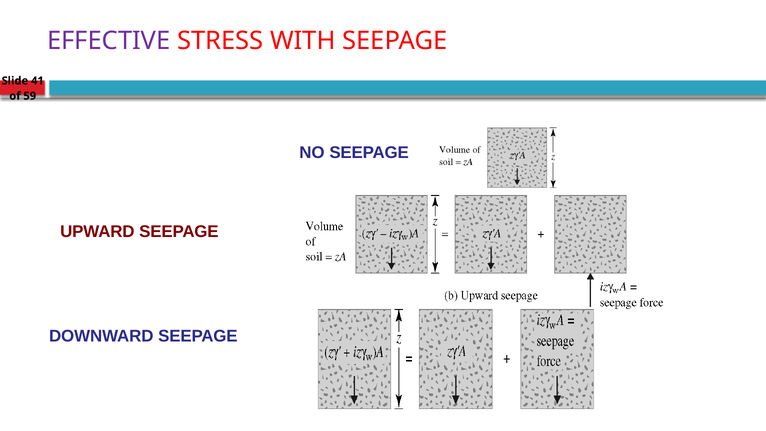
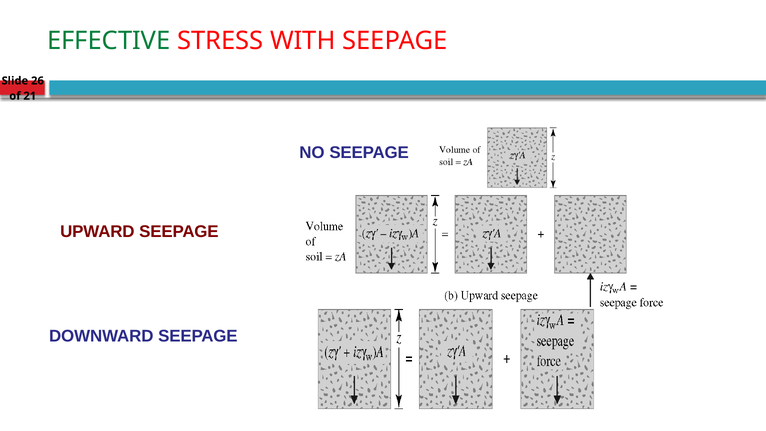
EFFECTIVE at (109, 41) colour: purple -> green
41: 41 -> 26
59: 59 -> 21
